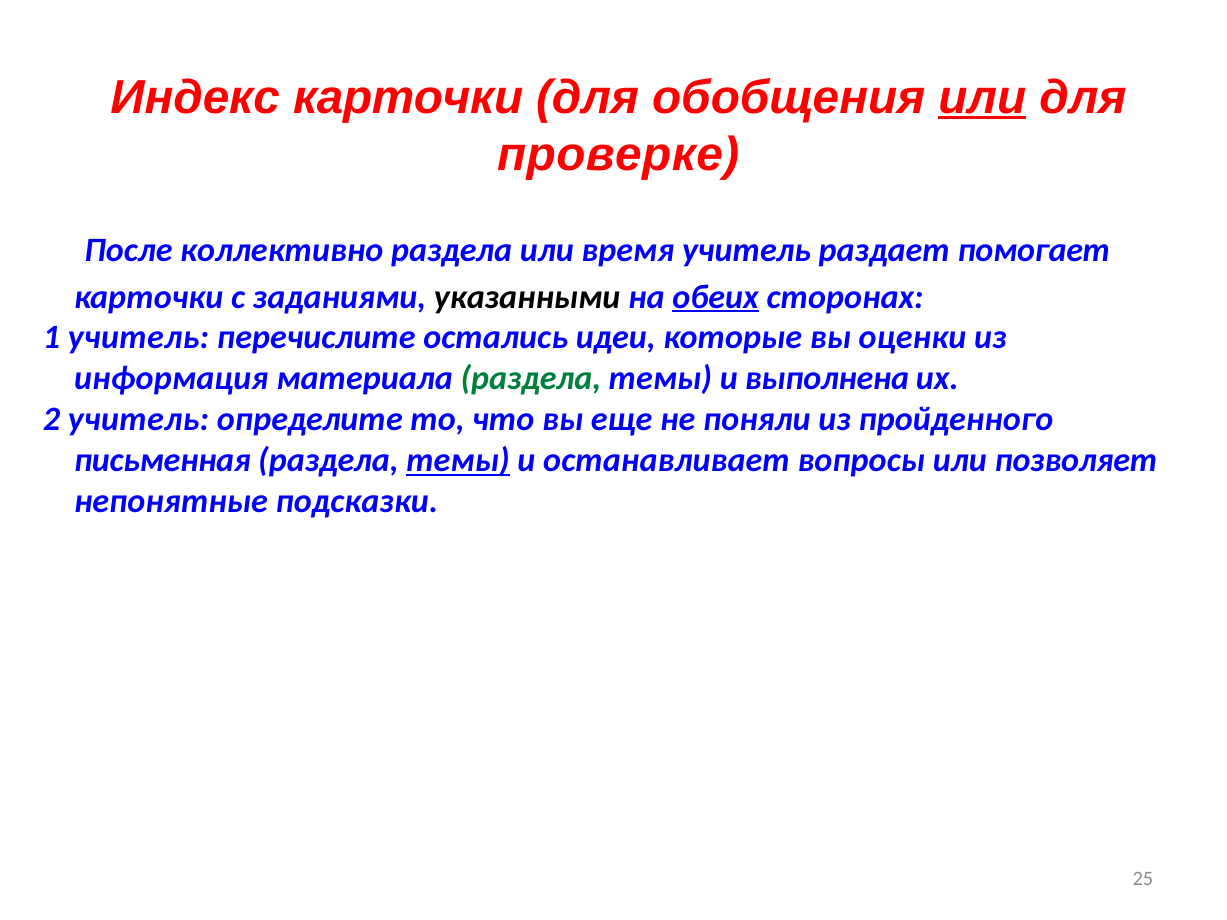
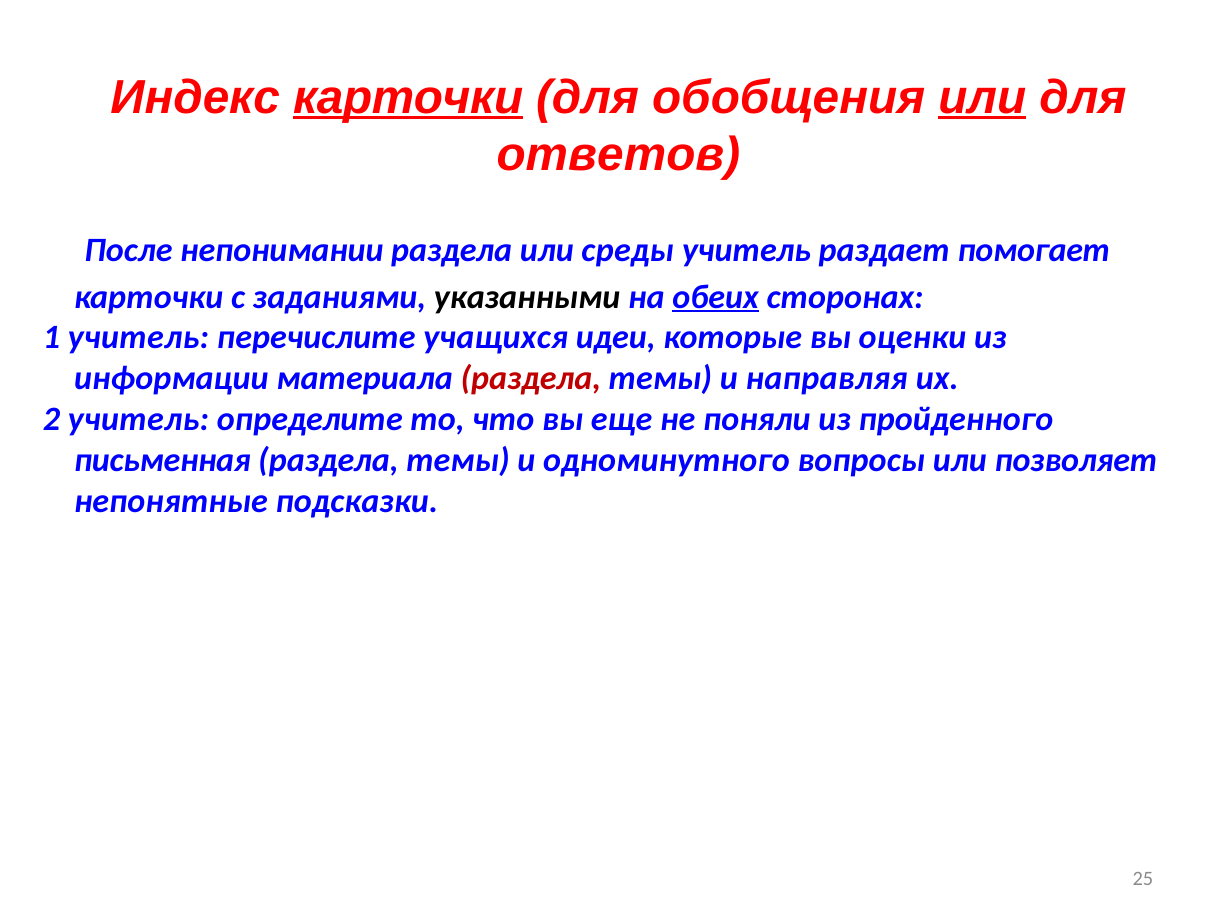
карточки at (408, 97) underline: none -> present
проверке: проверке -> ответов
коллективно: коллективно -> непонимании
время: время -> среды
остались: остались -> учащихся
информация: информация -> информации
раздела at (531, 379) colour: green -> red
выполнена: выполнена -> направляя
темы at (458, 461) underline: present -> none
останавливает: останавливает -> одноминутного
